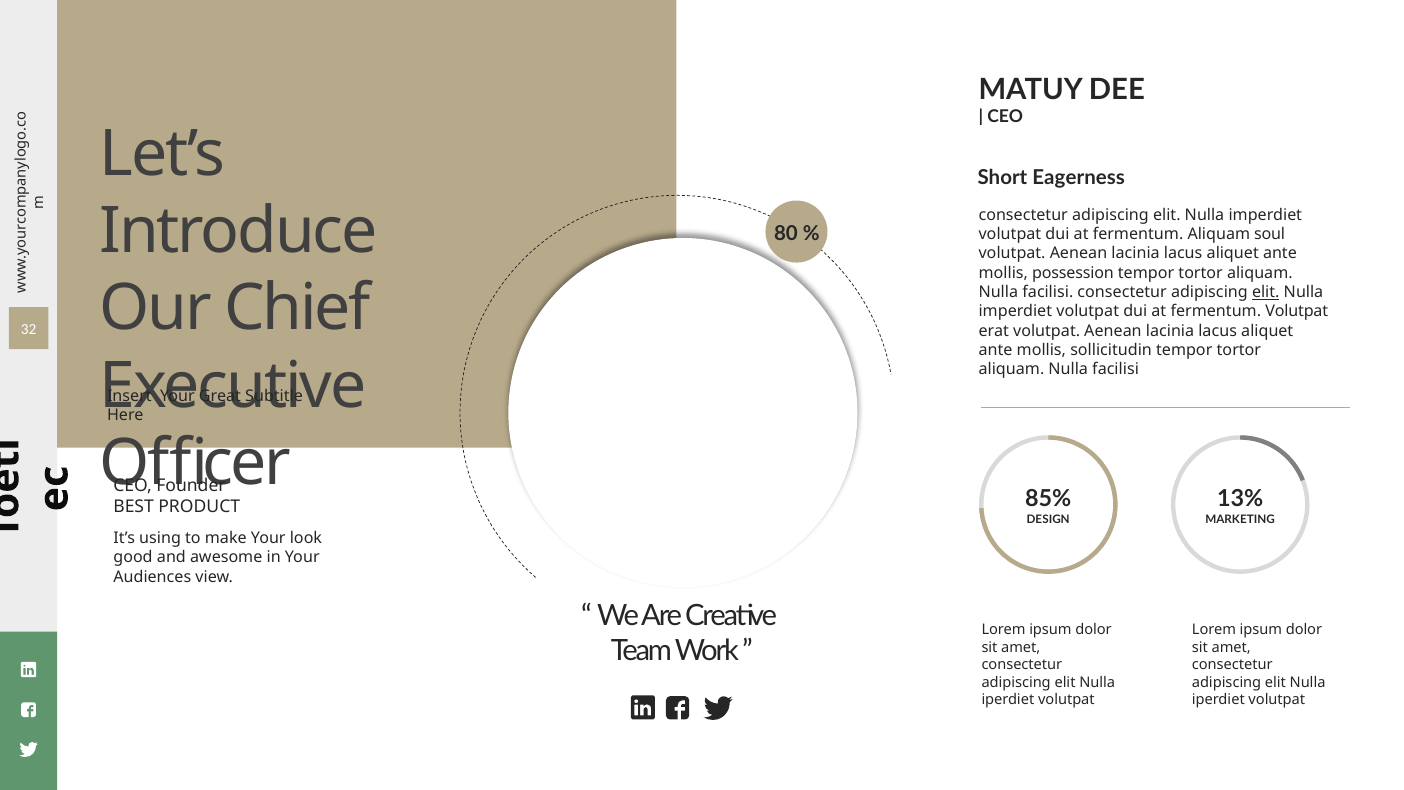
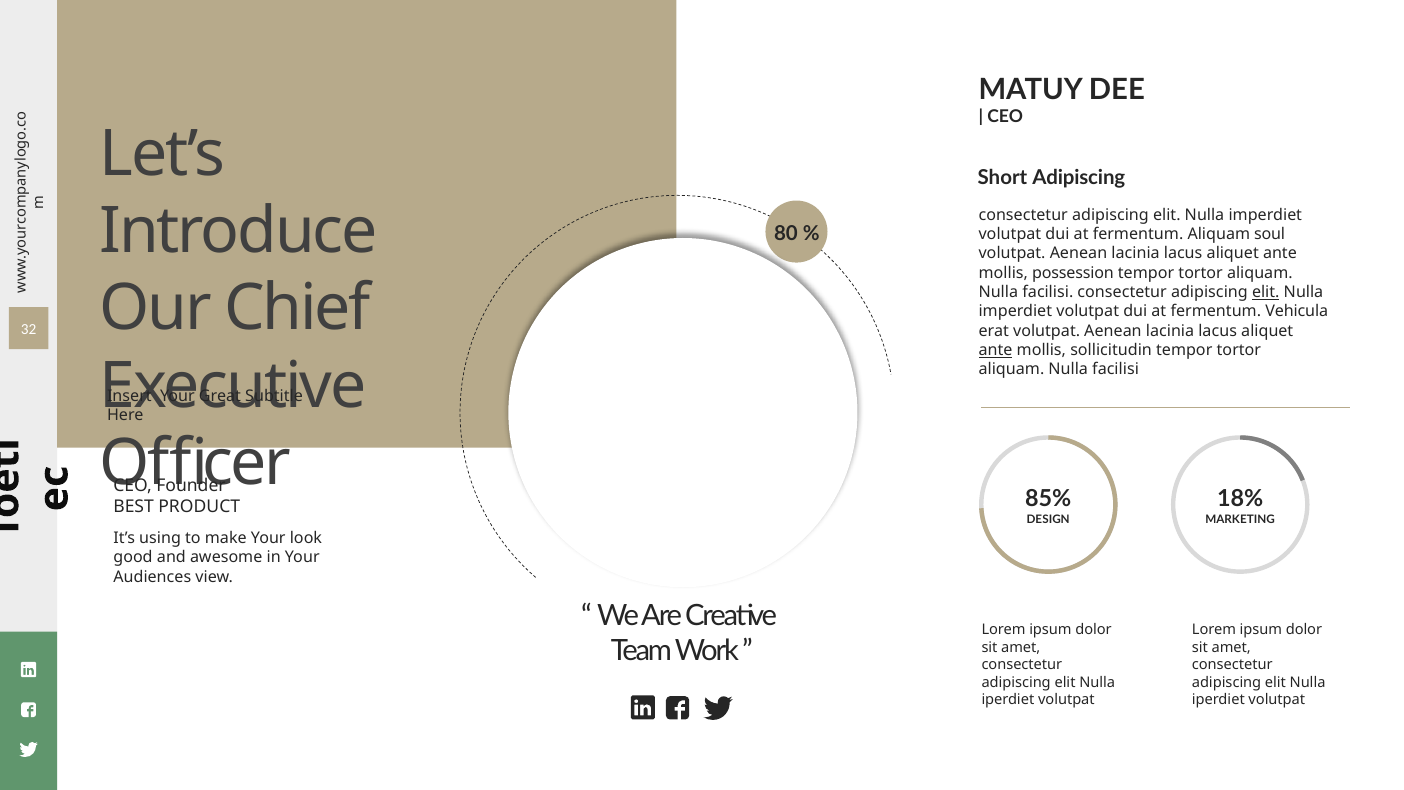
Short Eagerness: Eagerness -> Adipiscing
fermentum Volutpat: Volutpat -> Vehicula
ante at (996, 350) underline: none -> present
13%: 13% -> 18%
